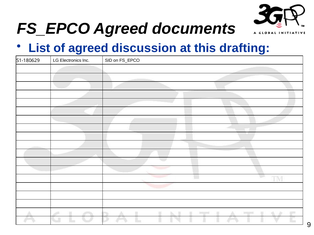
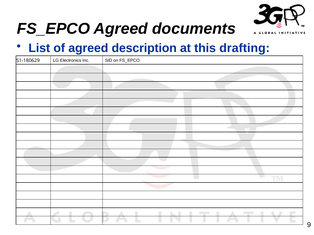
discussion: discussion -> description
